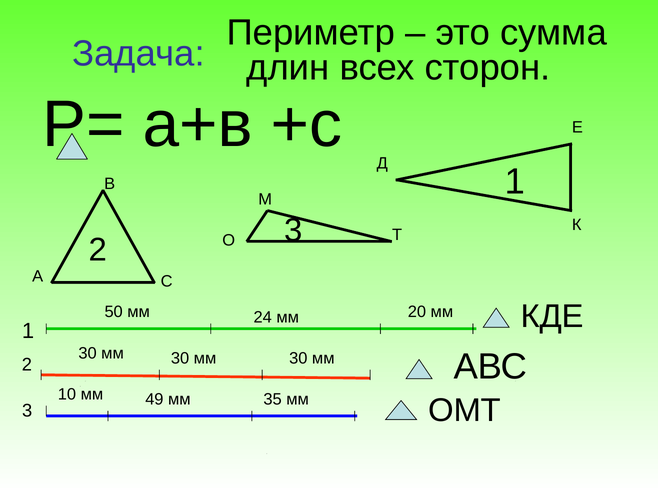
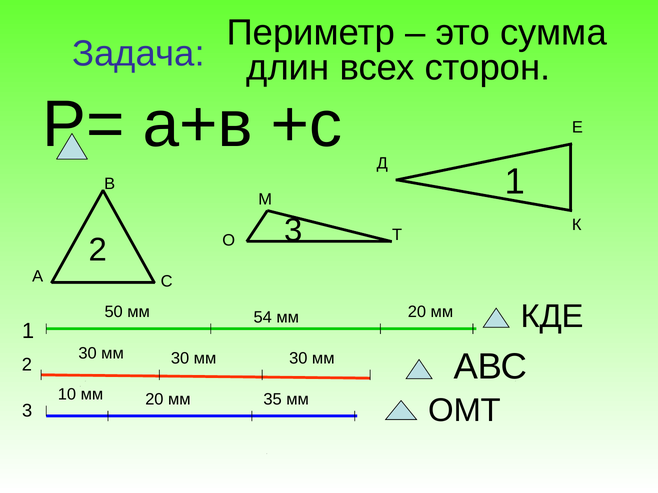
24: 24 -> 54
10 мм 49: 49 -> 20
